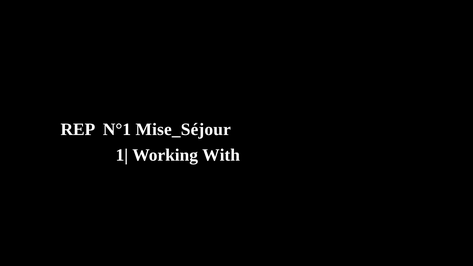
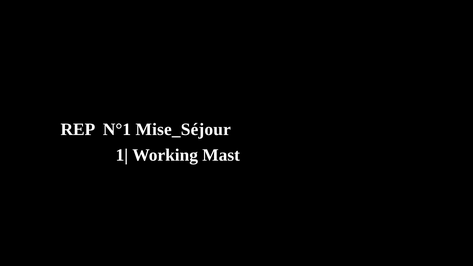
With: With -> Mast
